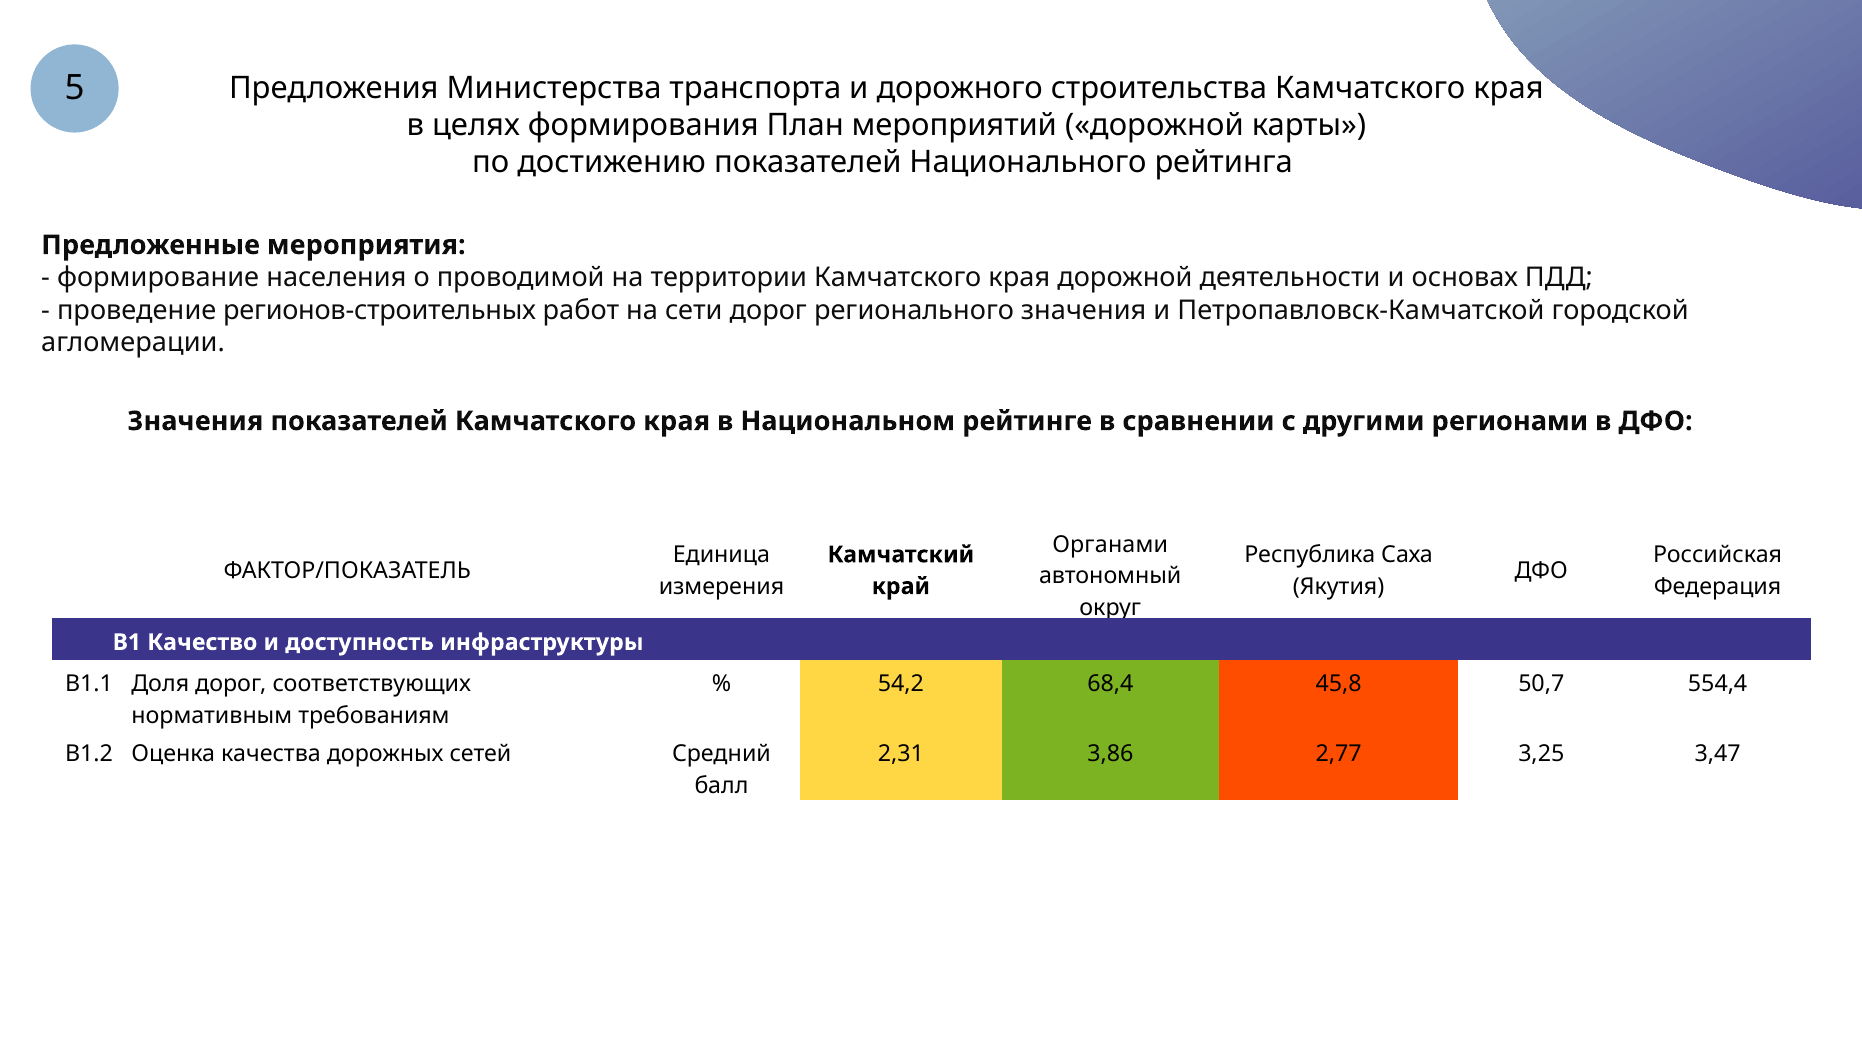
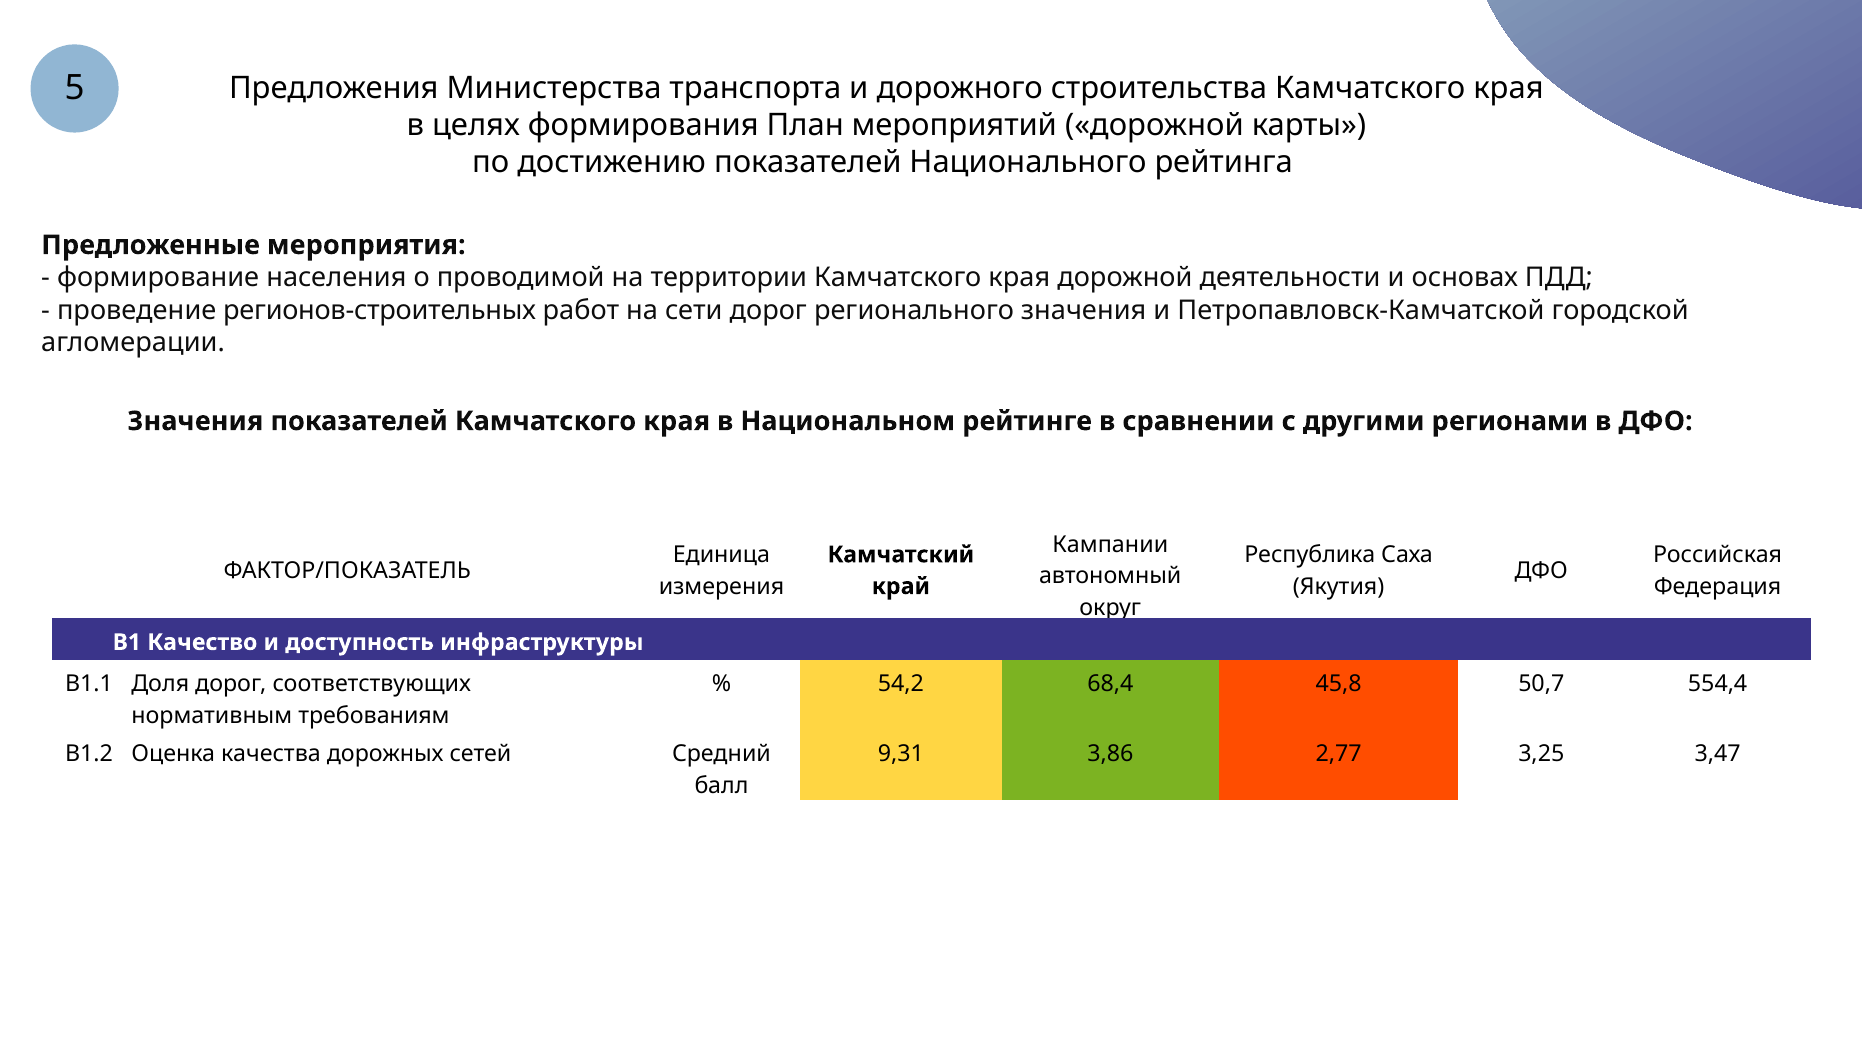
Органами: Органами -> Кампании
2,31: 2,31 -> 9,31
